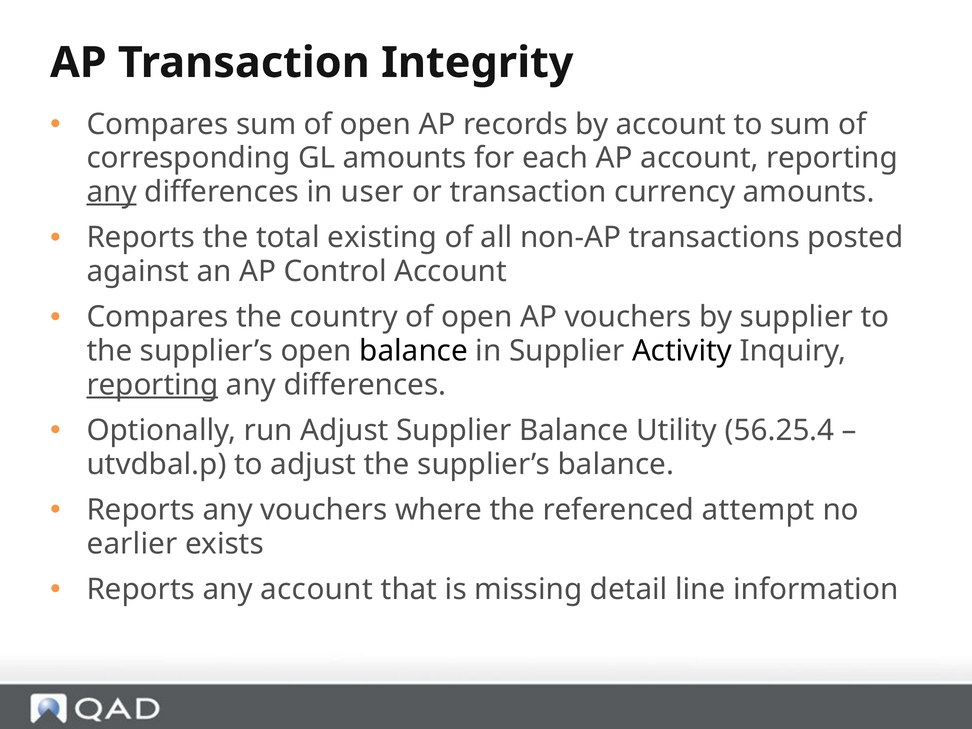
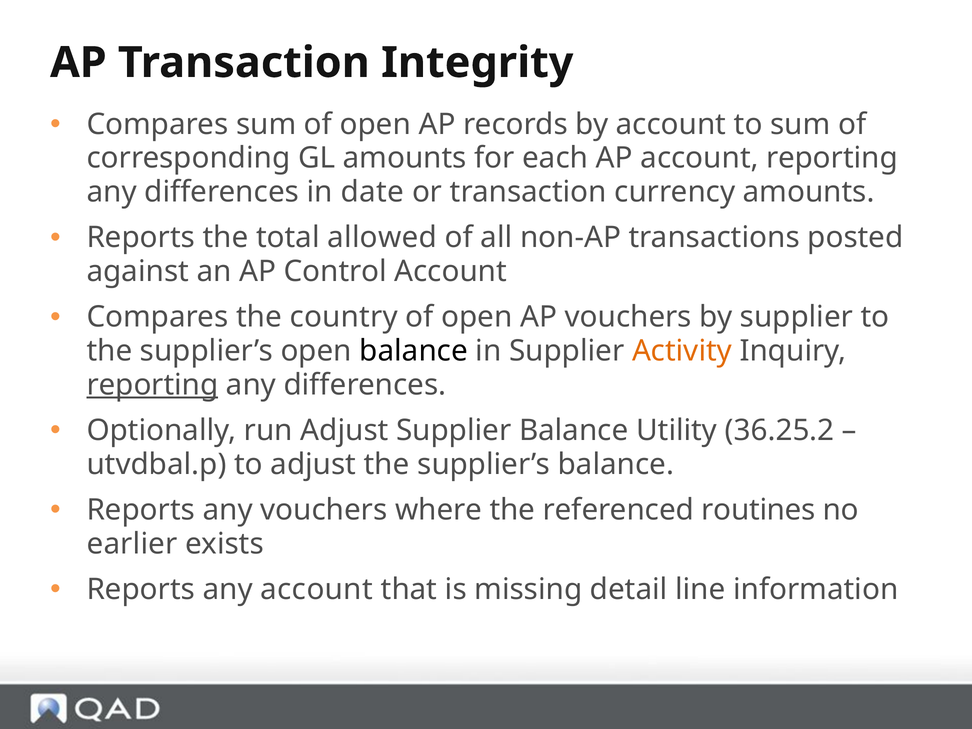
any at (112, 192) underline: present -> none
user: user -> date
existing: existing -> allowed
Activity colour: black -> orange
56.25.4: 56.25.4 -> 36.25.2
attempt: attempt -> routines
